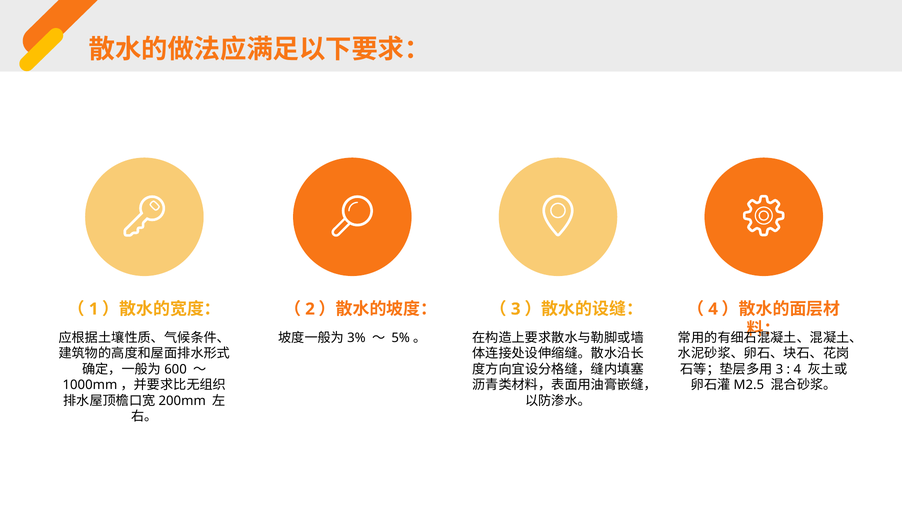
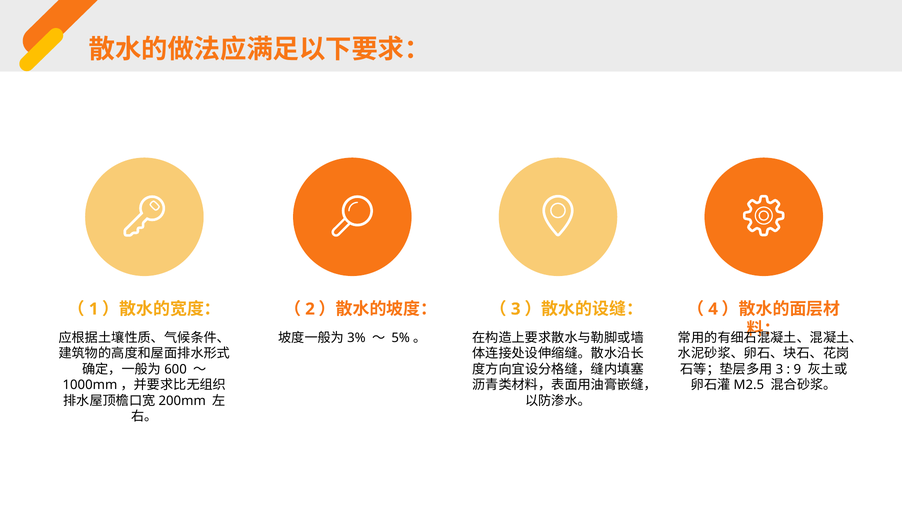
4 at (797, 370): 4 -> 9
